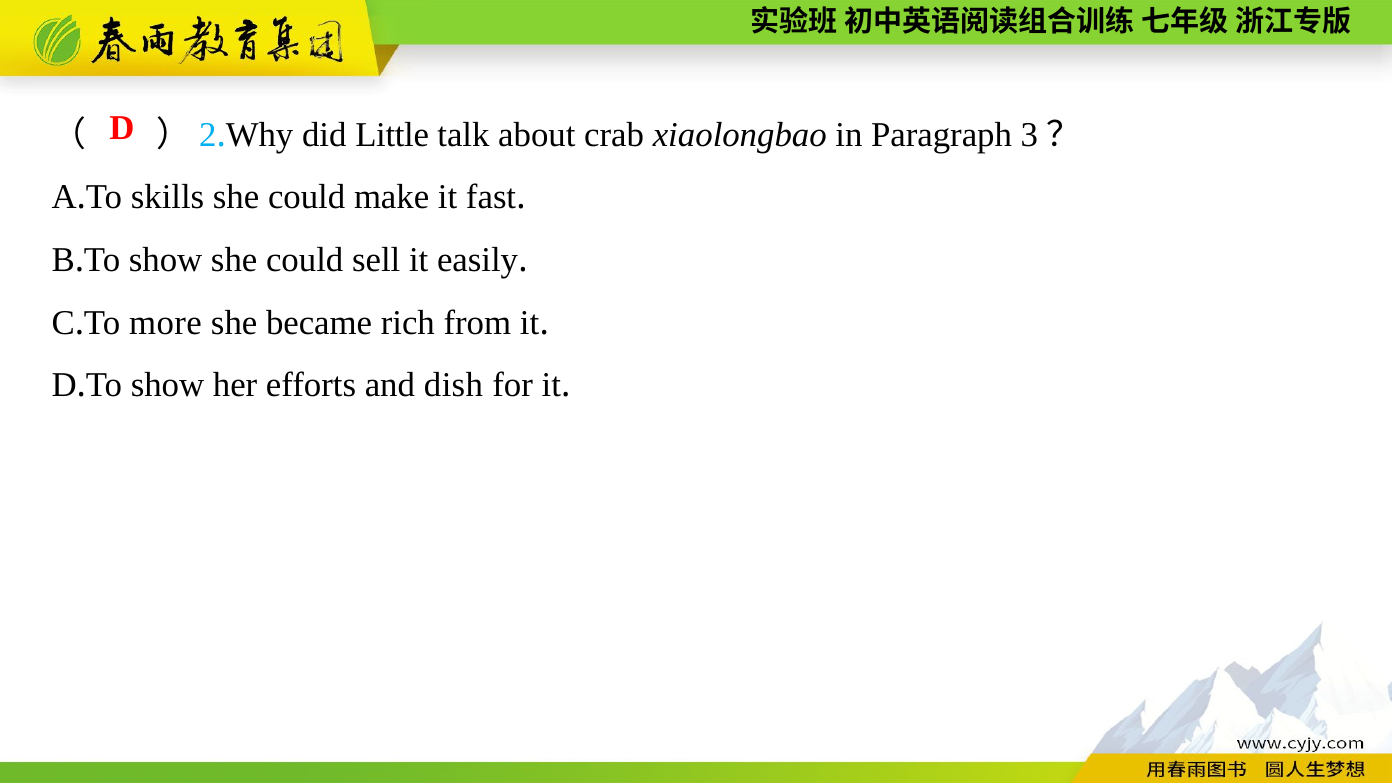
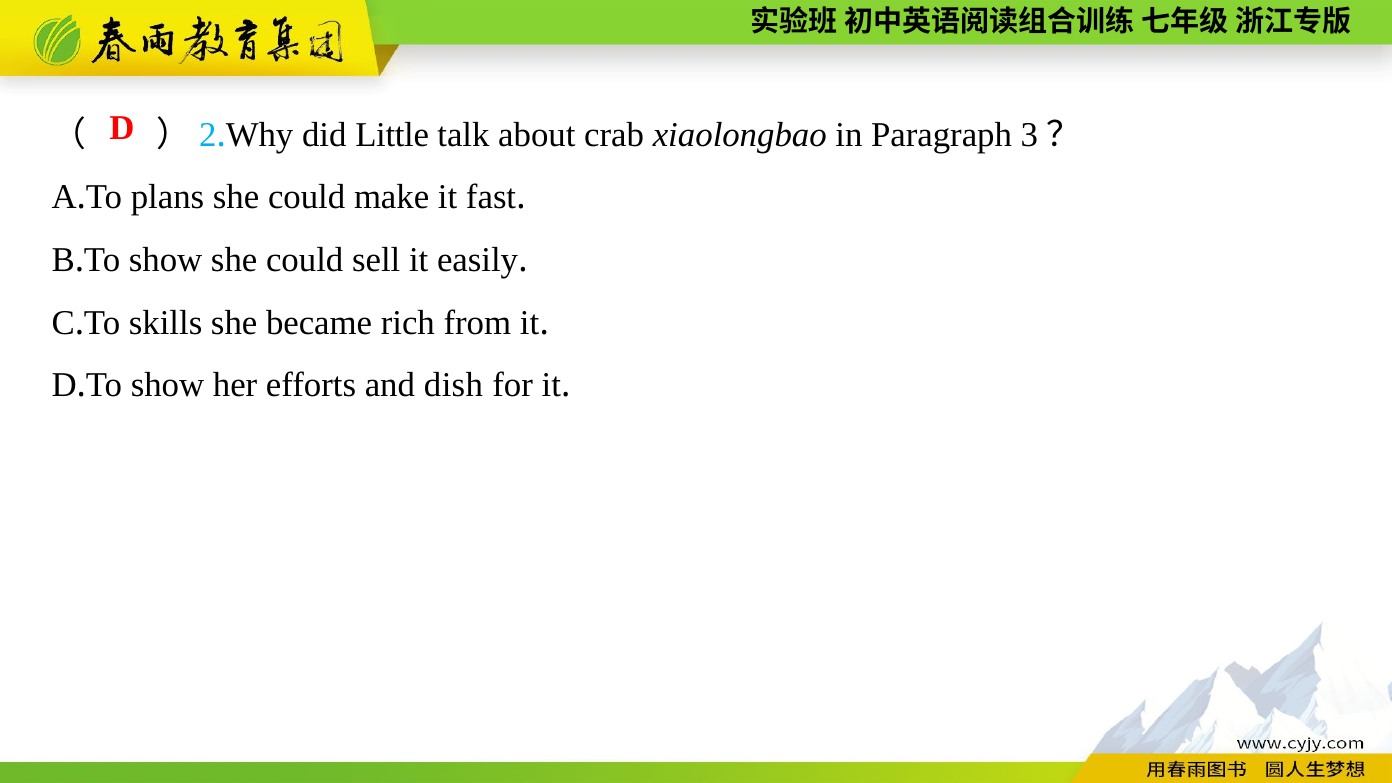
skills: skills -> plans
more: more -> skills
